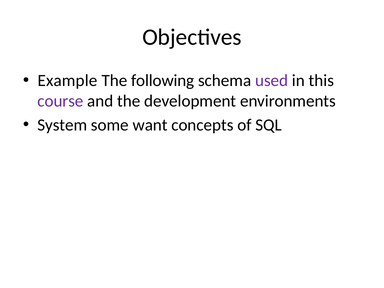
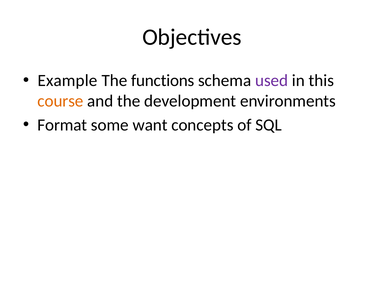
following: following -> functions
course colour: purple -> orange
System: System -> Format
